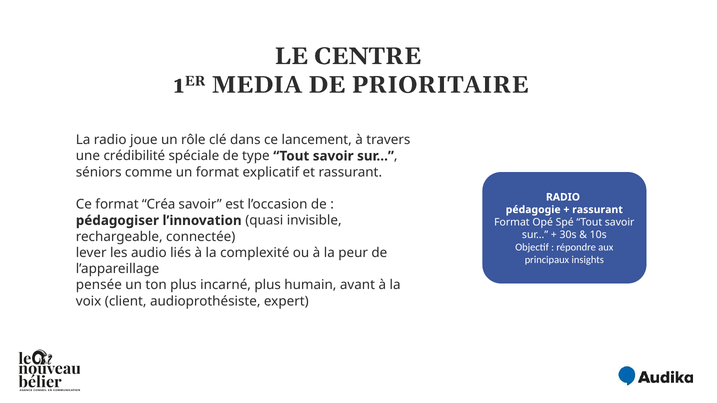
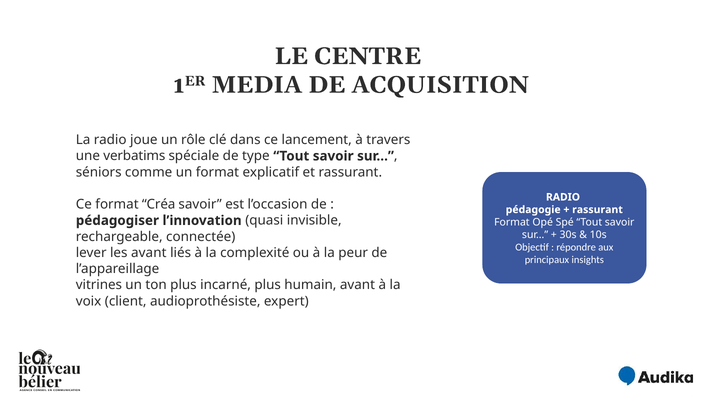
PRIORITAIRE: PRIORITAIRE -> ACQUISITION
crédibilité: crédibilité -> verbatims
les audio: audio -> avant
pensée: pensée -> vitrines
